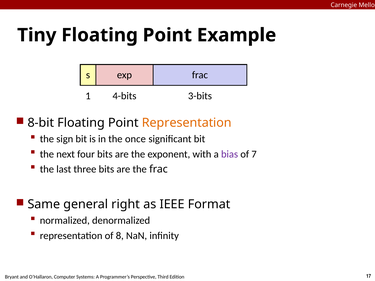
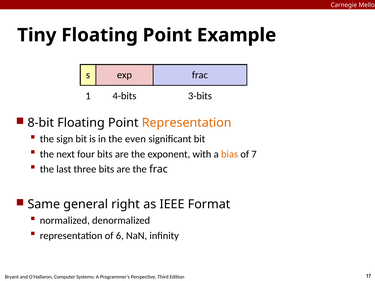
once: once -> even
bias colour: purple -> orange
8: 8 -> 6
